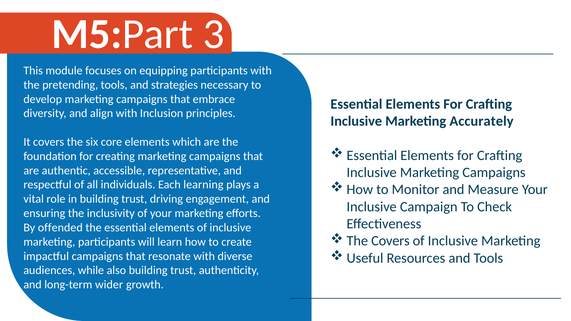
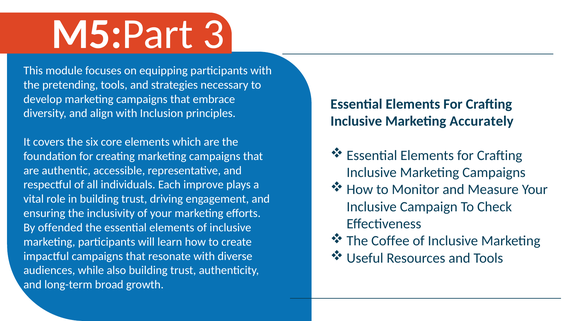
learning: learning -> improve
The Covers: Covers -> Coffee
wider: wider -> broad
